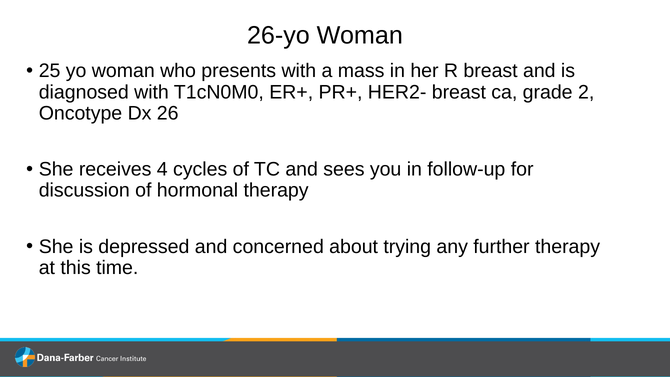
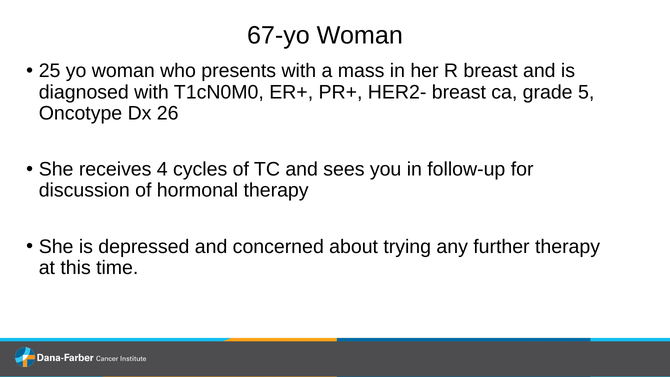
26-yo: 26-yo -> 67-yo
2: 2 -> 5
